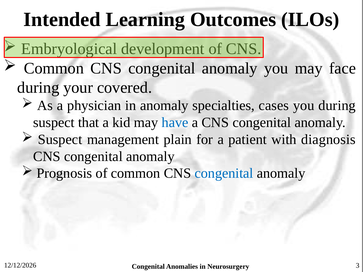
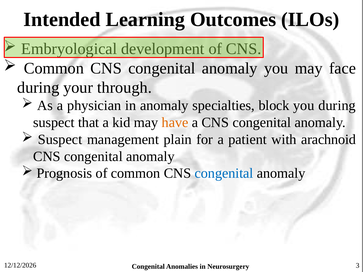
covered: covered -> through
cases: cases -> block
have colour: blue -> orange
diagnosis: diagnosis -> arachnoid
